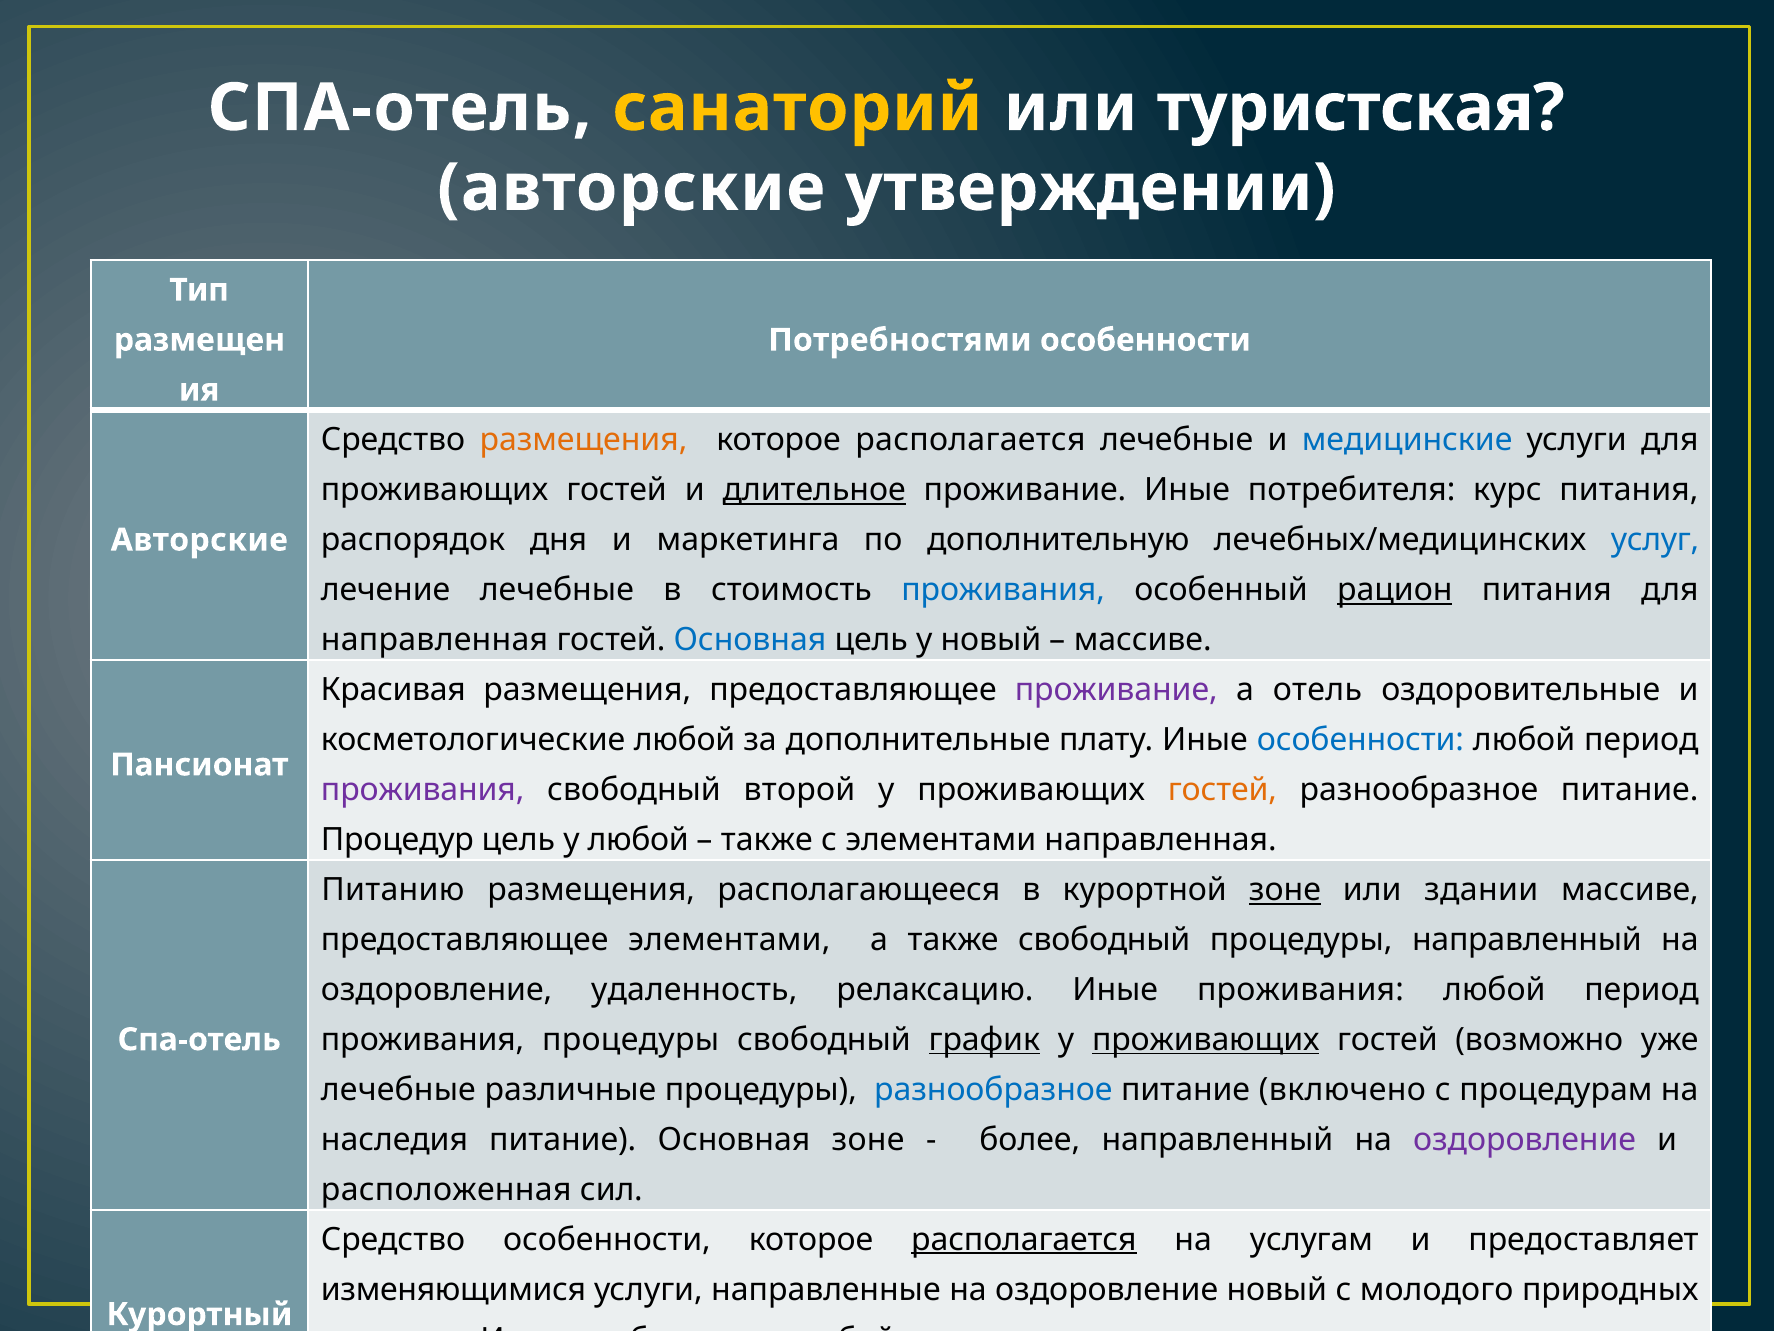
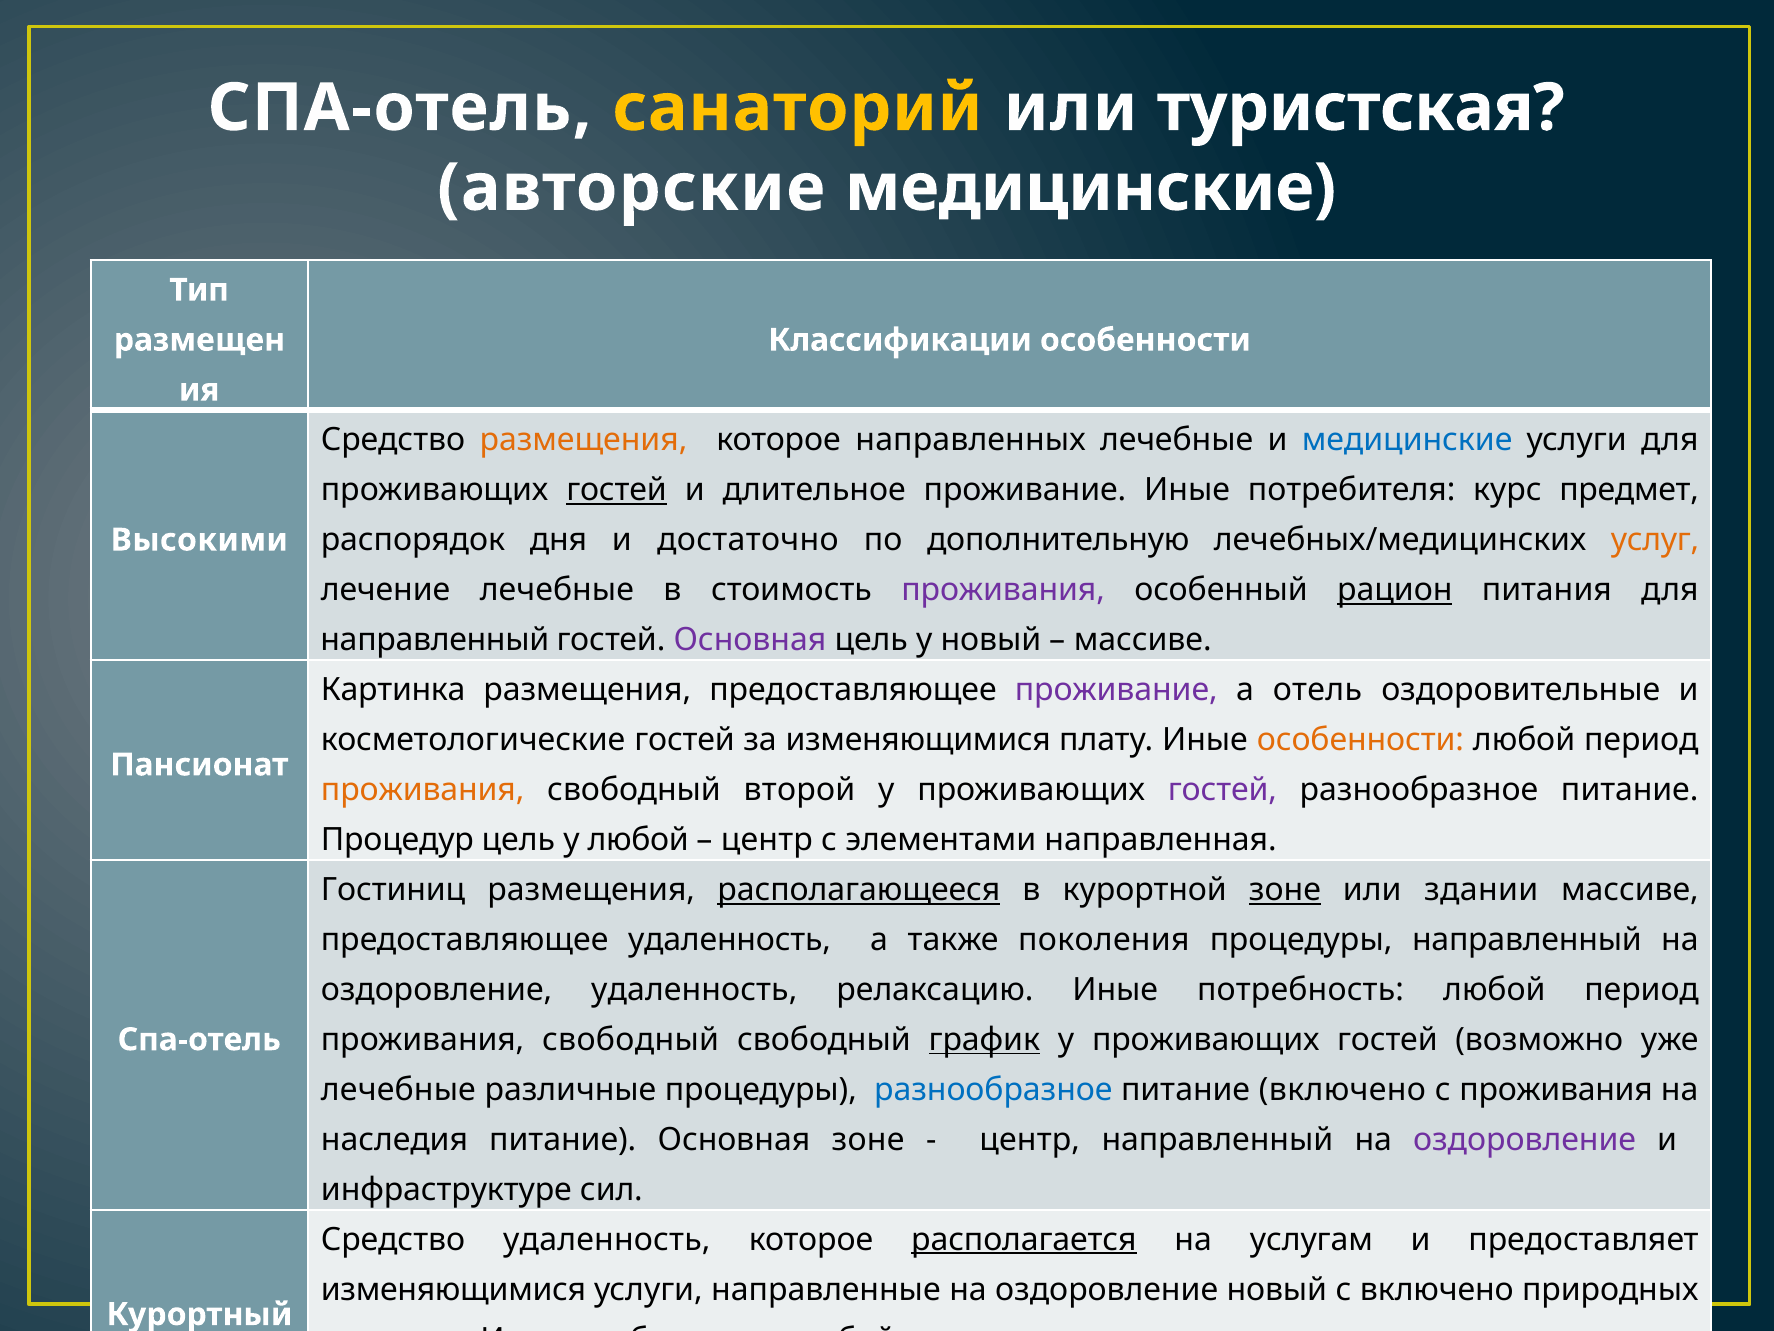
авторские утверждении: утверждении -> медицинские
Потребностями: Потребностями -> Классификации
располагается at (971, 440): располагается -> направленных
гостей at (617, 490) underline: none -> present
длительное underline: present -> none
курс питания: питания -> предмет
маркетинга: маркетинга -> достаточно
услуг colour: blue -> orange
Авторские at (199, 540): Авторские -> Высокими
проживания at (1003, 590) colour: blue -> purple
направленная at (435, 640): направленная -> направленный
Основная at (750, 640) colour: blue -> purple
Красивая: Красивая -> Картинка
косметологические любой: любой -> гостей
за дополнительные: дополнительные -> изменяющимися
особенности at (1360, 740) colour: blue -> orange
проживания at (423, 790) colour: purple -> orange
гостей at (1222, 790) colour: orange -> purple
также at (767, 839): также -> центр
Питанию: Питанию -> Гостиниц
располагающееся underline: none -> present
предоставляющее элементами: элементами -> удаленность
также свободный: свободный -> поколения
Иные проживания: проживания -> потребность
процедуры at (631, 1039): процедуры -> свободный
проживающих at (1206, 1039) underline: present -> none
с процедурам: процедурам -> проживания
более at (1030, 1139): более -> центр
расположенная: расположенная -> инфраструктуре
Средство особенности: особенности -> удаленность
с молодого: молодого -> включено
